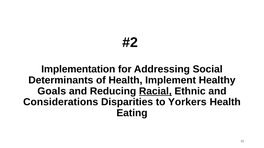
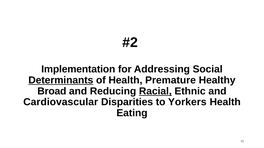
Determinants underline: none -> present
Implement: Implement -> Premature
Goals: Goals -> Broad
Considerations: Considerations -> Cardiovascular
